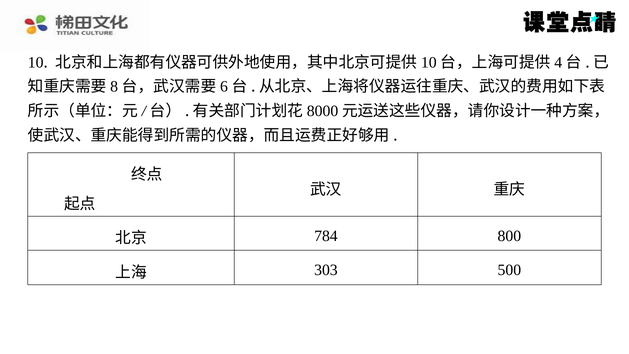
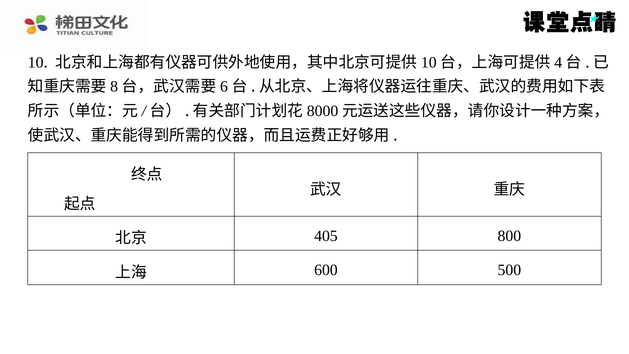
784: 784 -> 405
303: 303 -> 600
